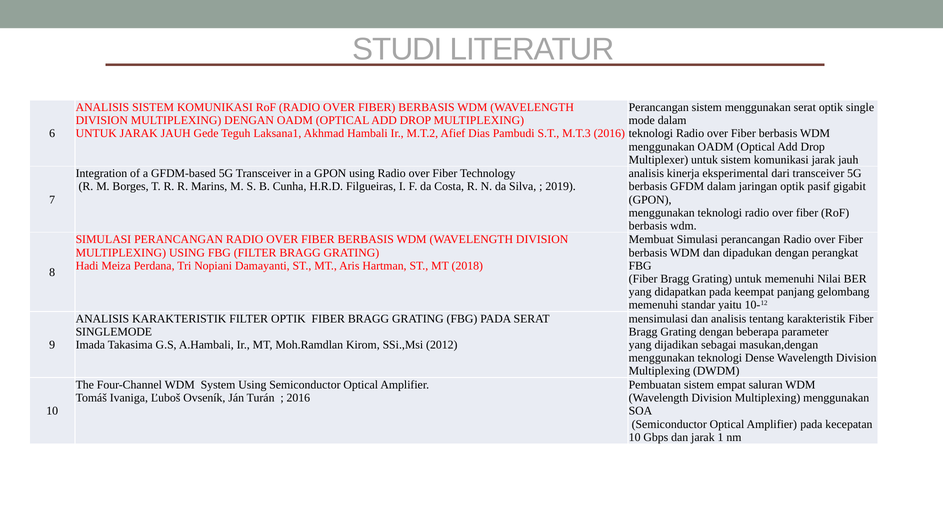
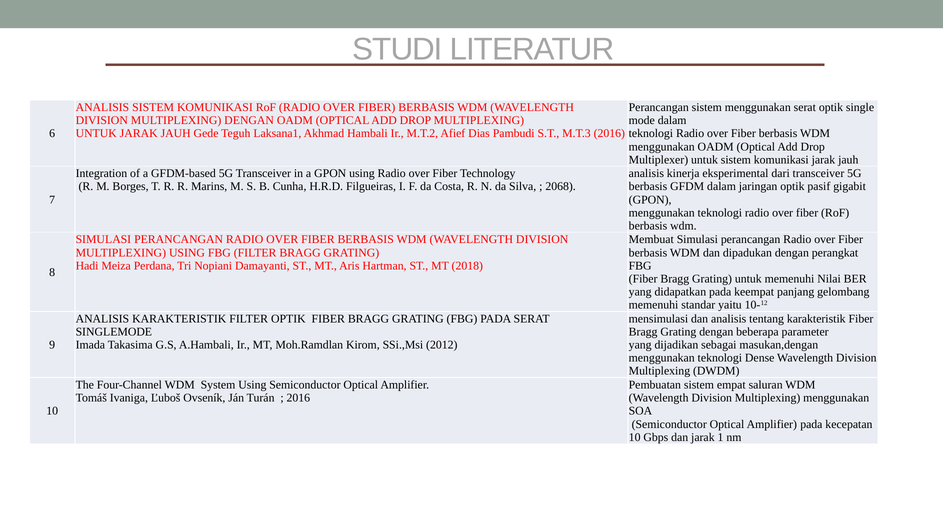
2019: 2019 -> 2068
